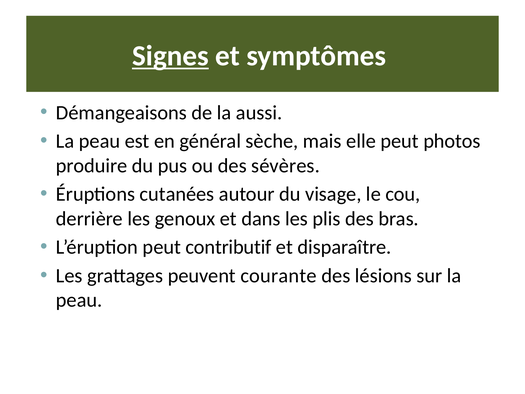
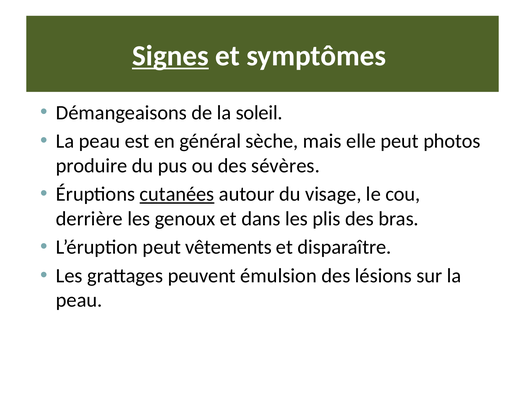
aussi: aussi -> soleil
cutanées underline: none -> present
contributif: contributif -> vêtements
courante: courante -> émulsion
